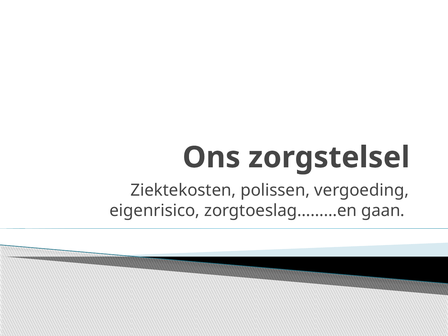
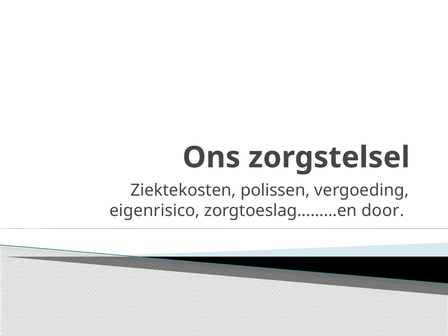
gaan: gaan -> door
